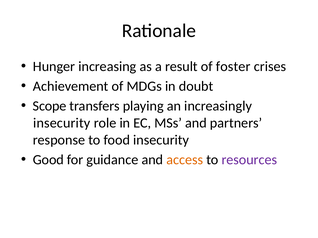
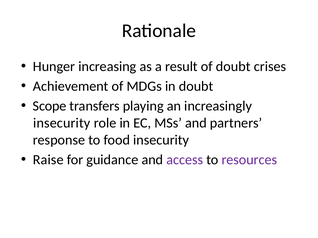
of foster: foster -> doubt
Good: Good -> Raise
access colour: orange -> purple
